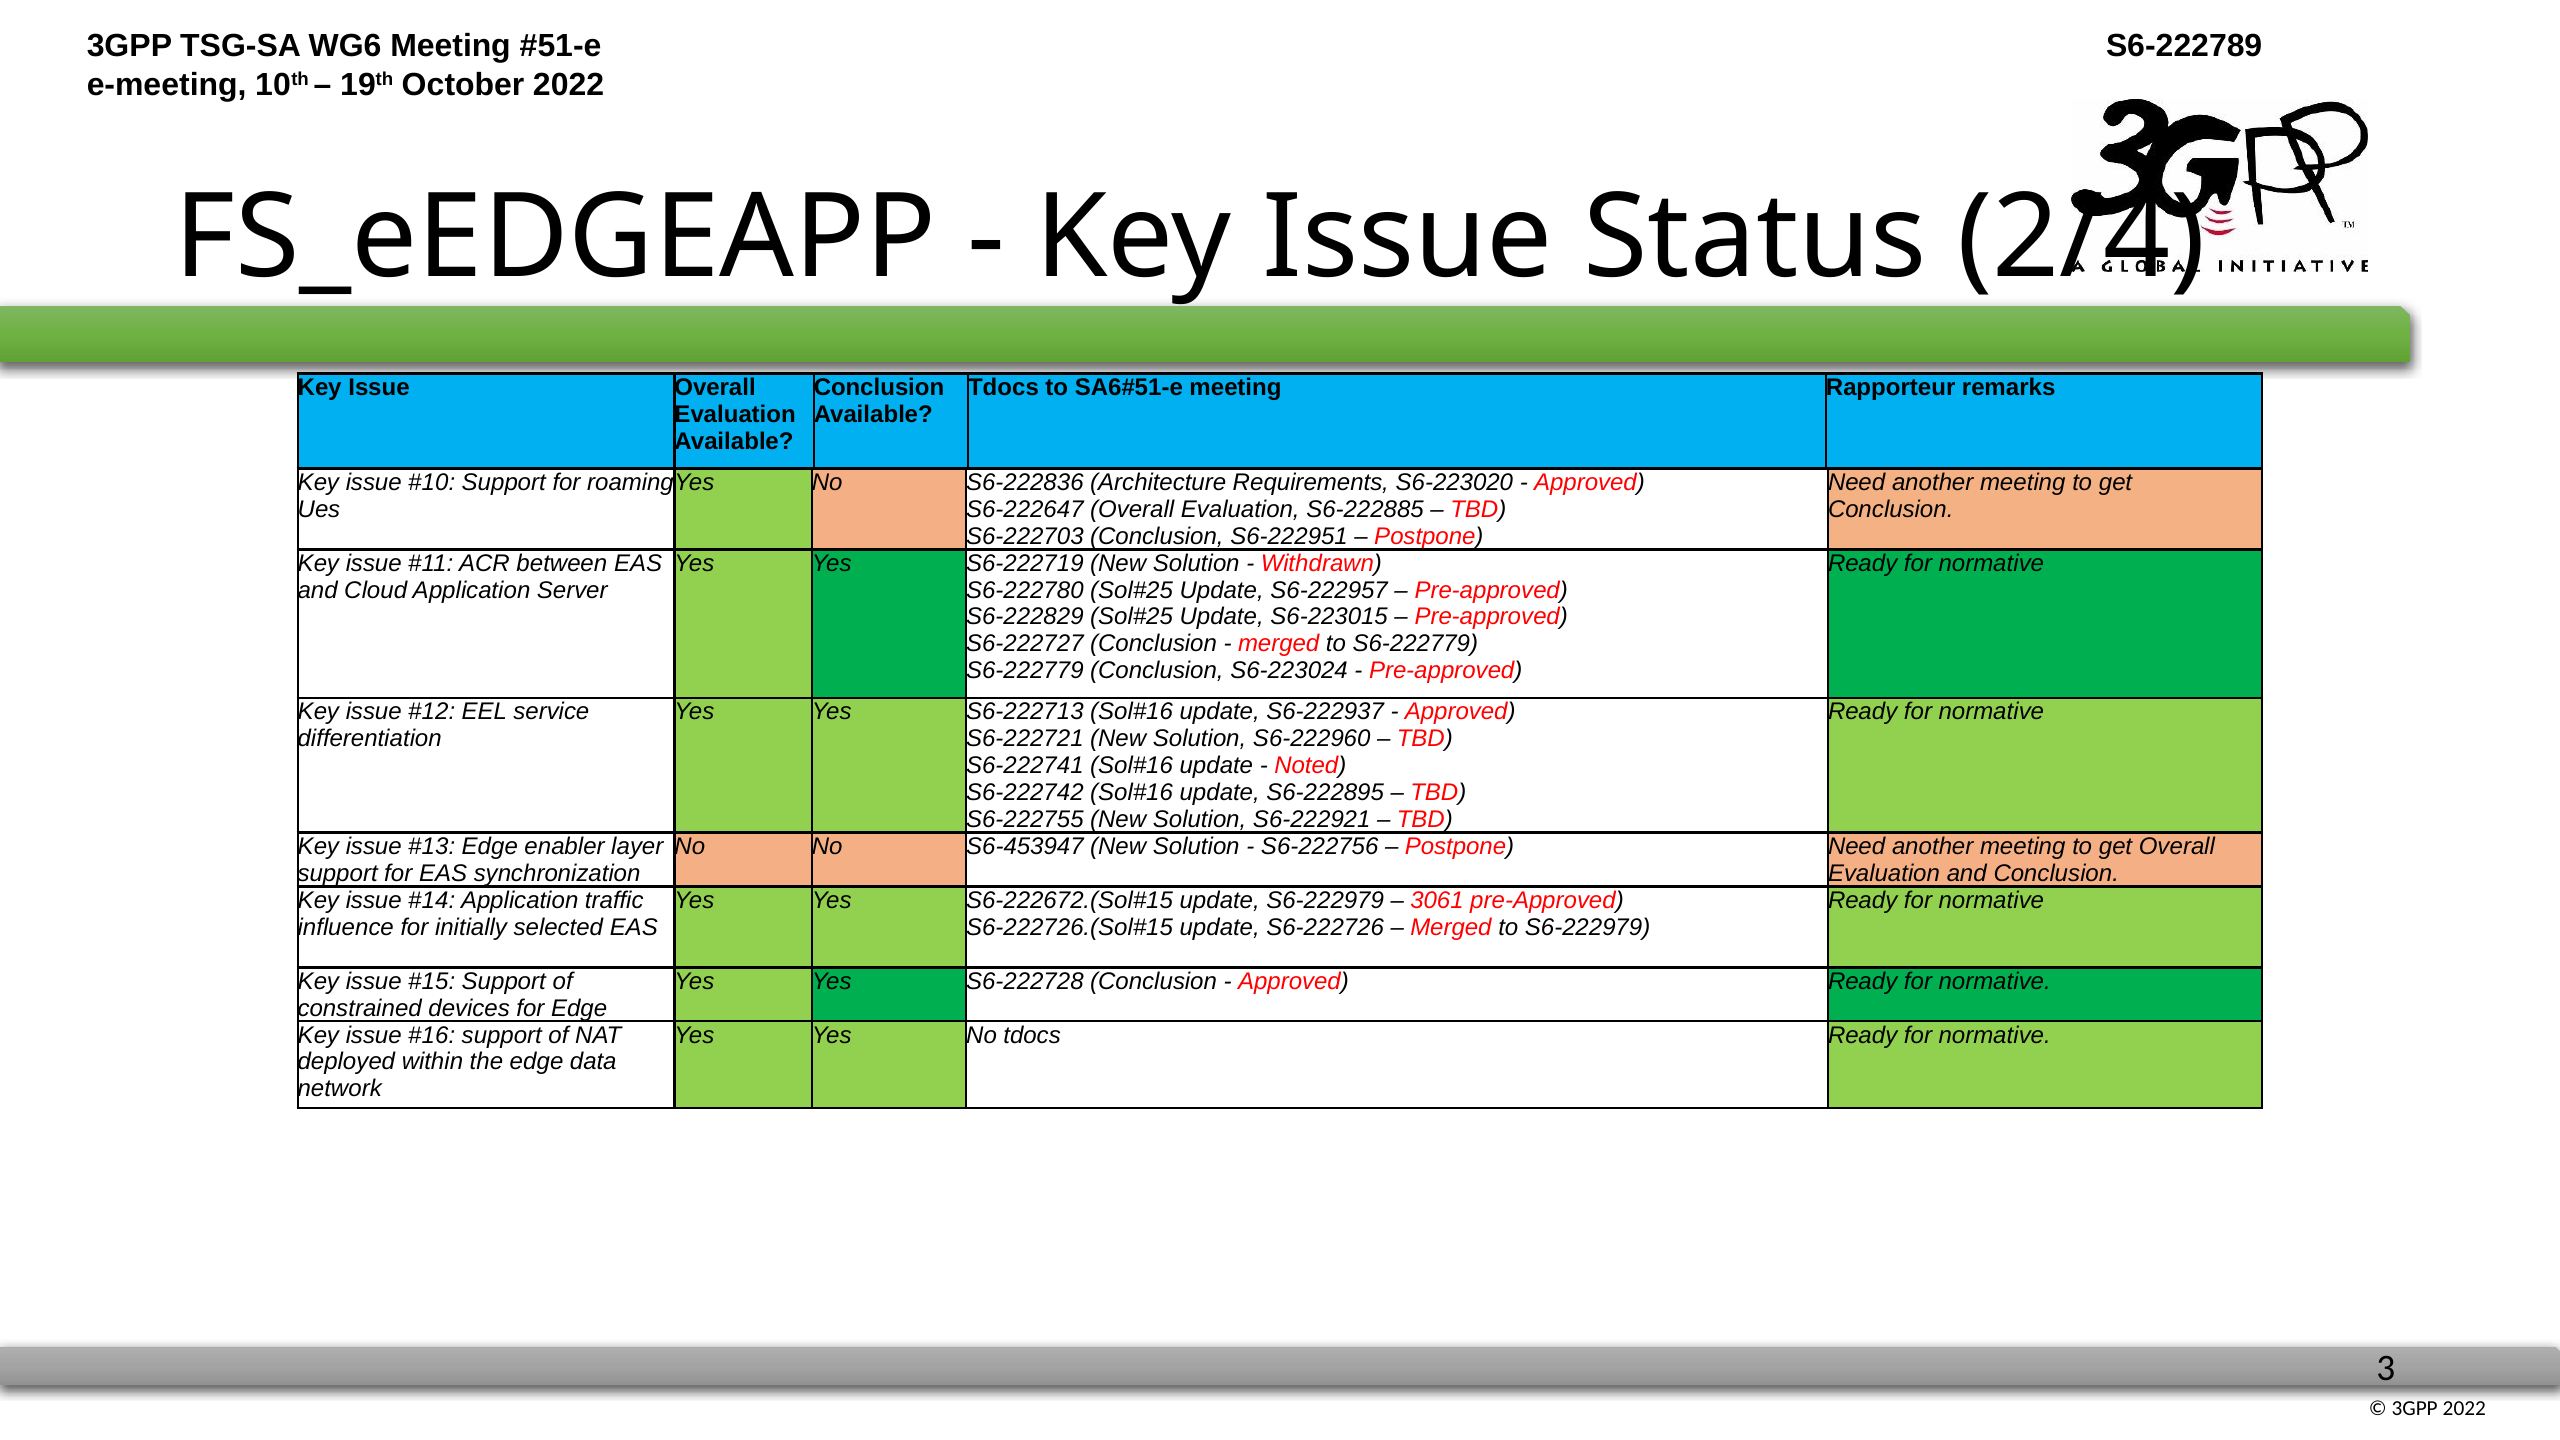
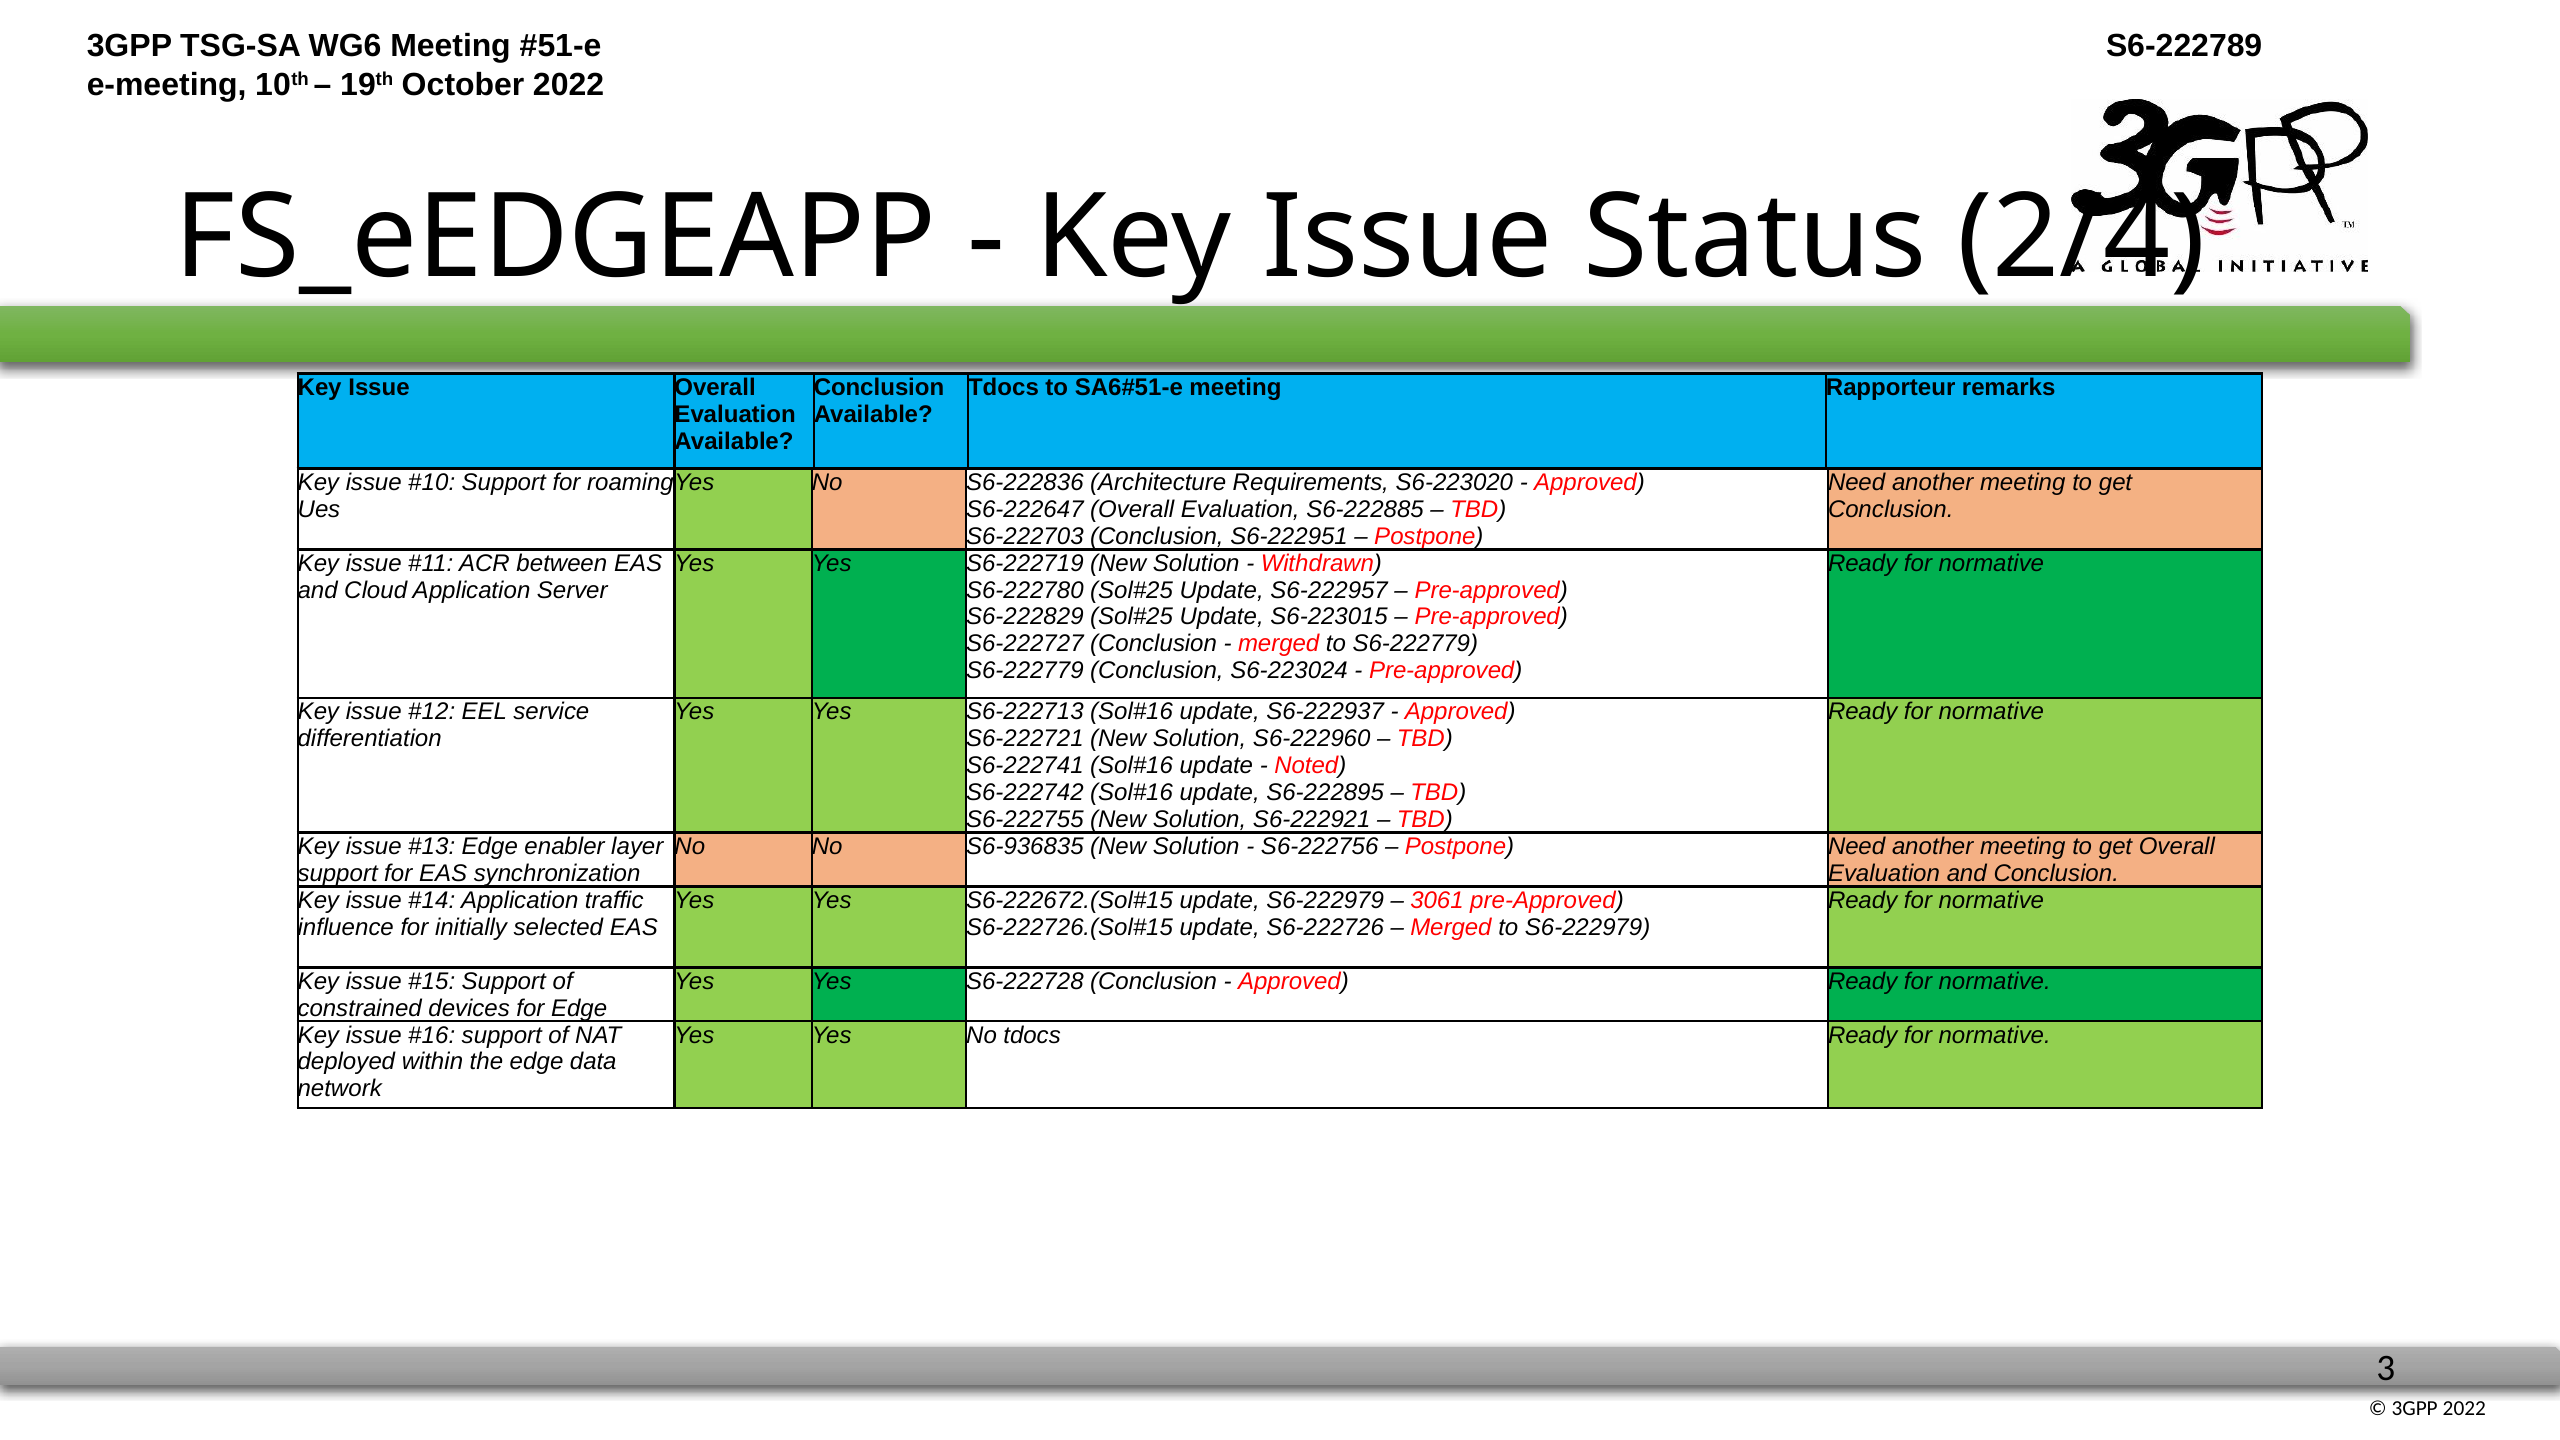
S6-453947: S6-453947 -> S6-936835
